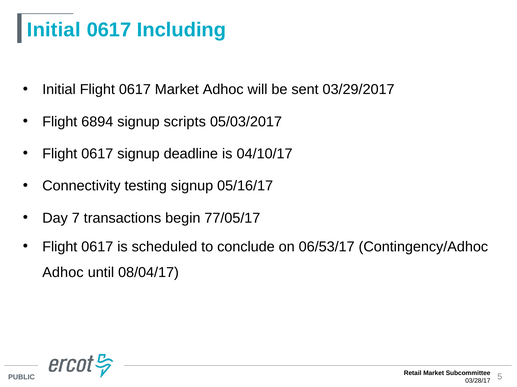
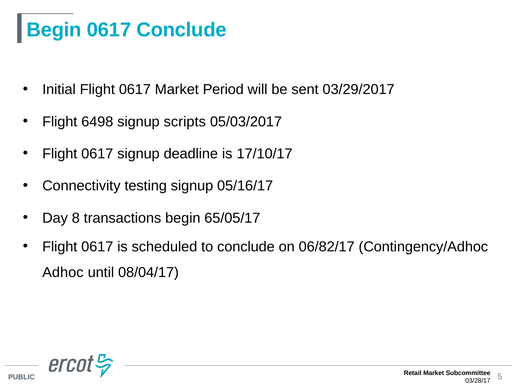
Initial at (54, 30): Initial -> Begin
0617 Including: Including -> Conclude
Market Adhoc: Adhoc -> Period
6894: 6894 -> 6498
04/10/17: 04/10/17 -> 17/10/17
7: 7 -> 8
77/05/17: 77/05/17 -> 65/05/17
06/53/17: 06/53/17 -> 06/82/17
